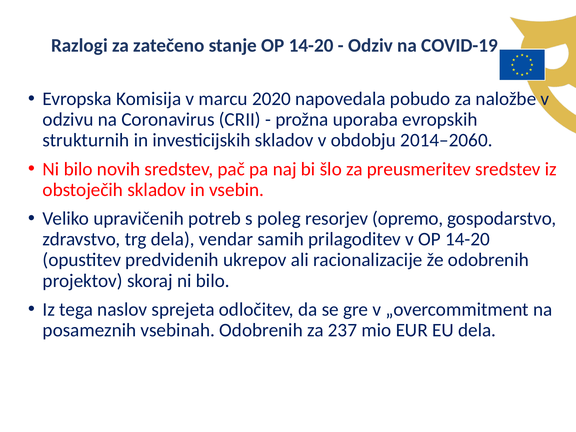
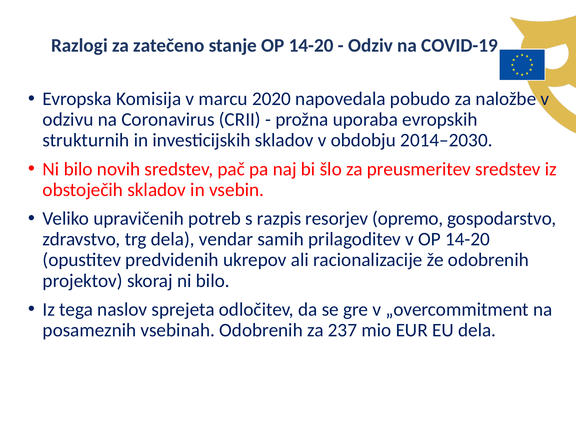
2014–2060: 2014–2060 -> 2014–2030
poleg: poleg -> razpis
